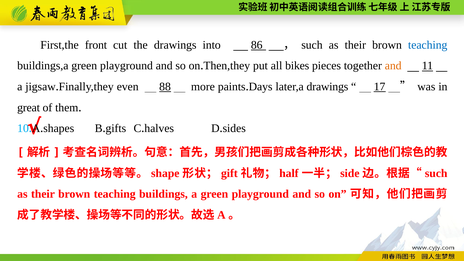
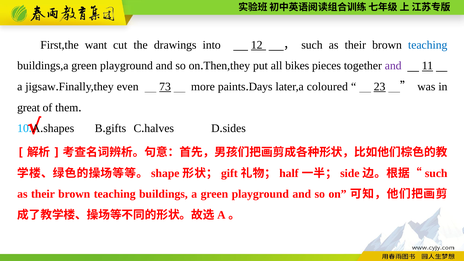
front: front -> want
86: 86 -> 12
and at (393, 66) colour: orange -> purple
88: 88 -> 73
later,a drawings: drawings -> coloured
17: 17 -> 23
